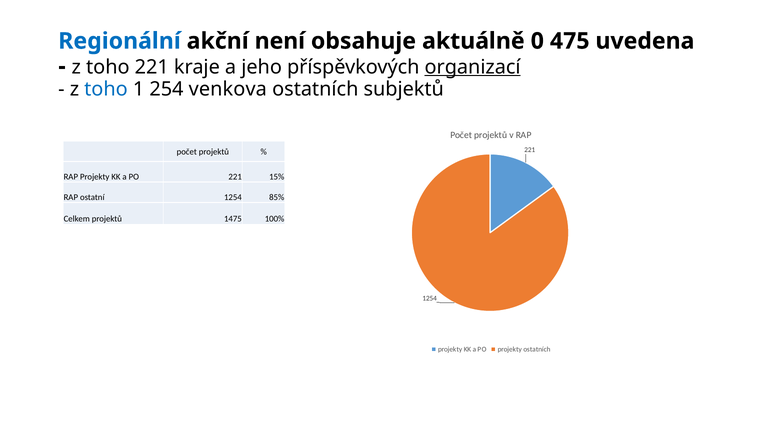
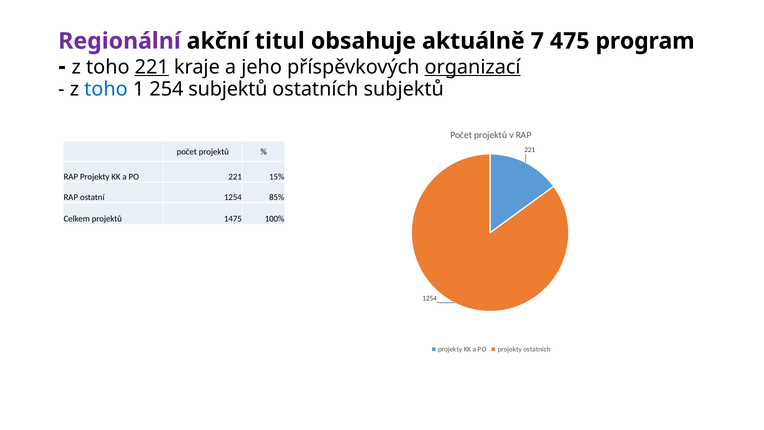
Regionální colour: blue -> purple
není: není -> titul
0: 0 -> 7
uvedena: uvedena -> program
221 at (152, 67) underline: none -> present
254 venkova: venkova -> subjektů
